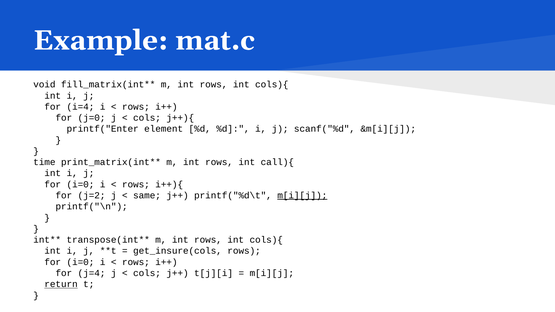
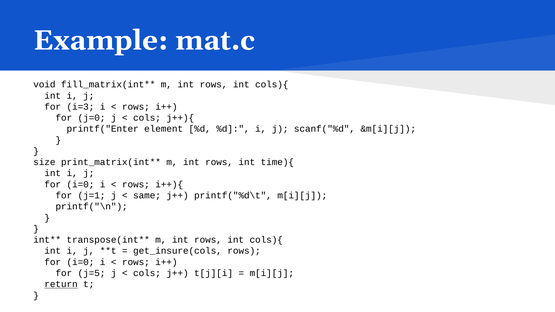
i=4: i=4 -> i=3
time: time -> size
call){: call){ -> time){
j=2: j=2 -> j=1
m[i][j at (302, 196) underline: present -> none
j=4: j=4 -> j=5
